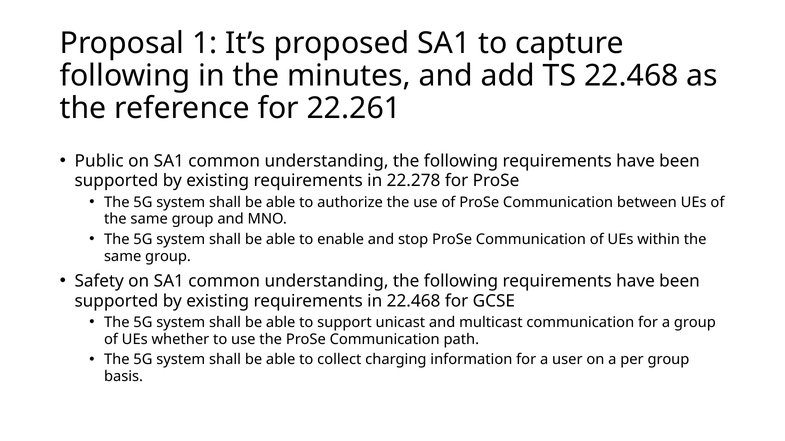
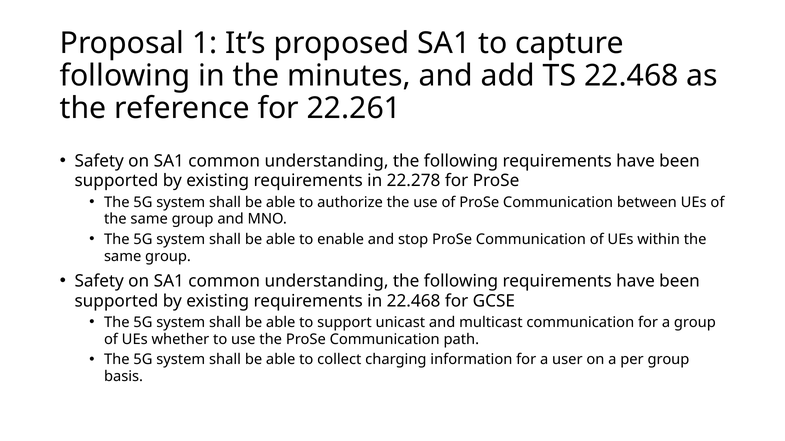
Public at (99, 161): Public -> Safety
